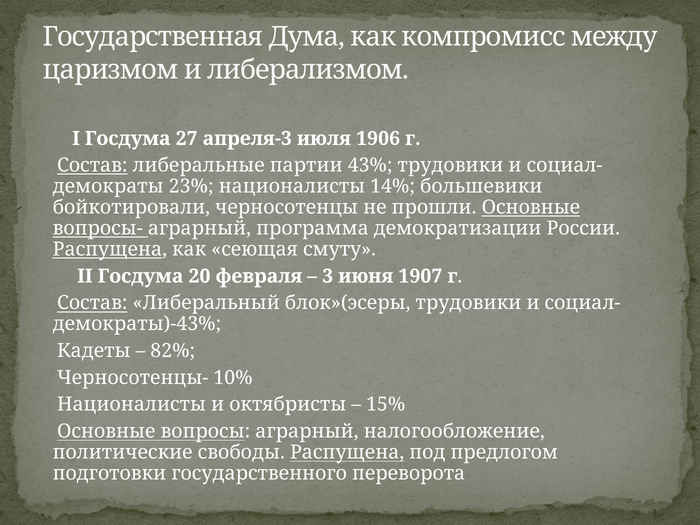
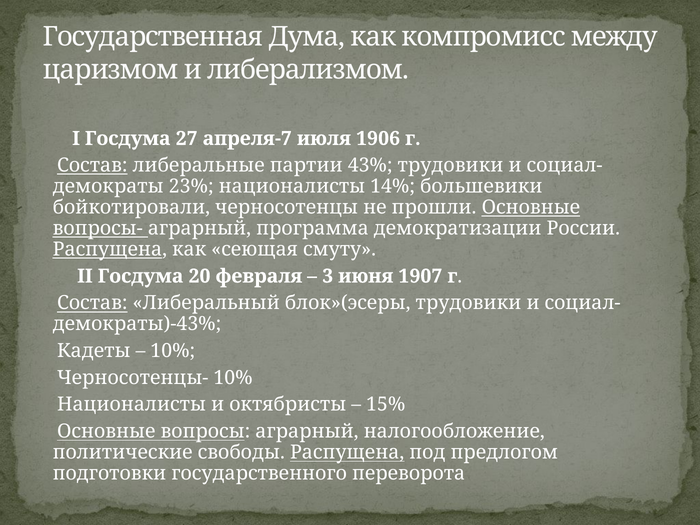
апреля-3: апреля-3 -> апреля-7
82% at (173, 351): 82% -> 10%
